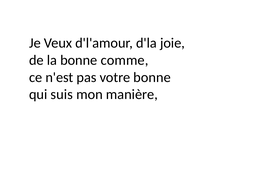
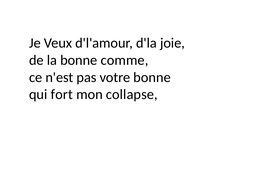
suis: suis -> fort
manière: manière -> collapse
